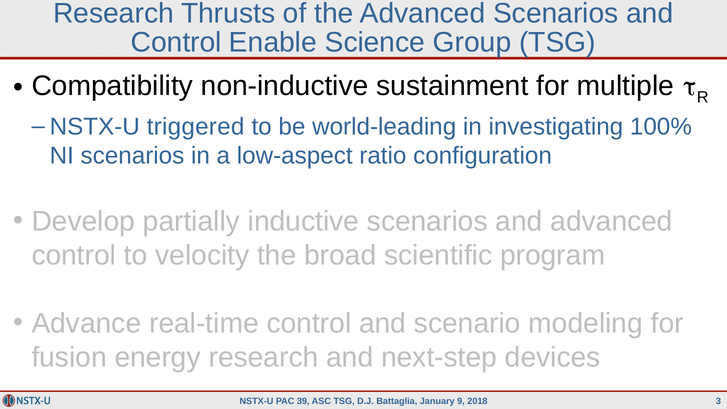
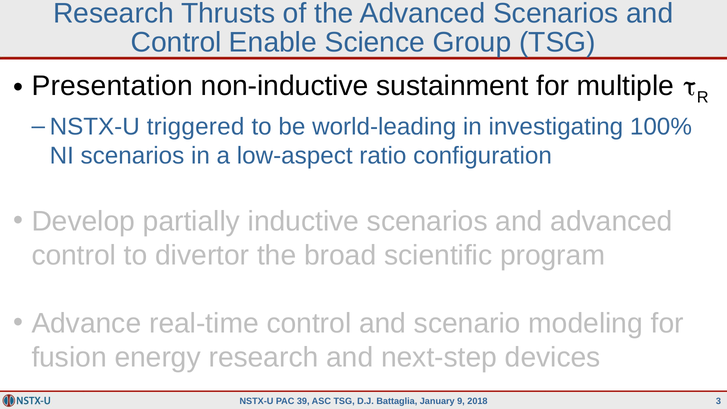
Compatibility: Compatibility -> Presentation
velocity: velocity -> divertor
